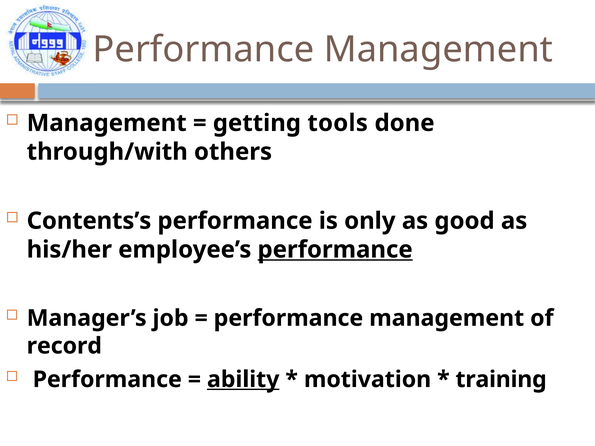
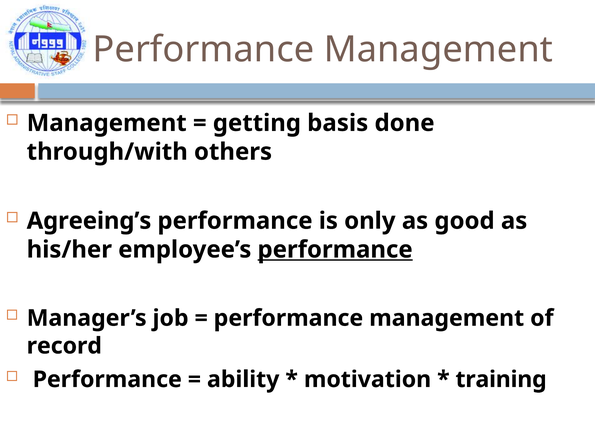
tools: tools -> basis
Contents’s: Contents’s -> Agreeing’s
ability underline: present -> none
